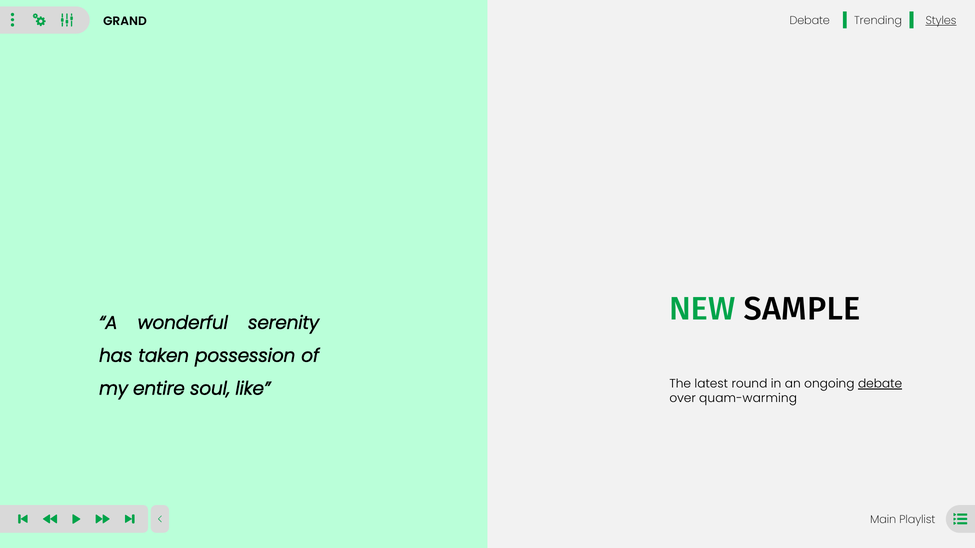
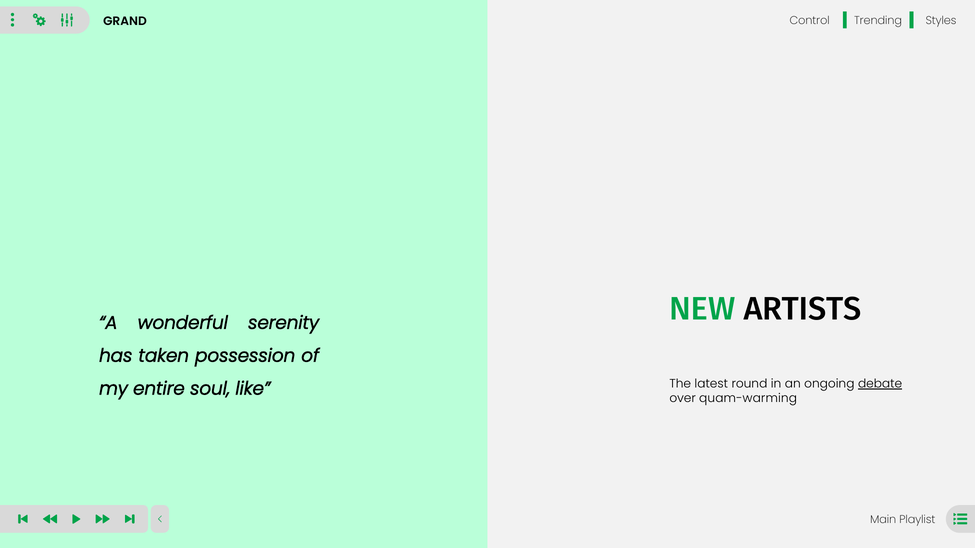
Debate at (810, 20): Debate -> Control
Styles underline: present -> none
SAMPLE: SAMPLE -> ARTISTS
